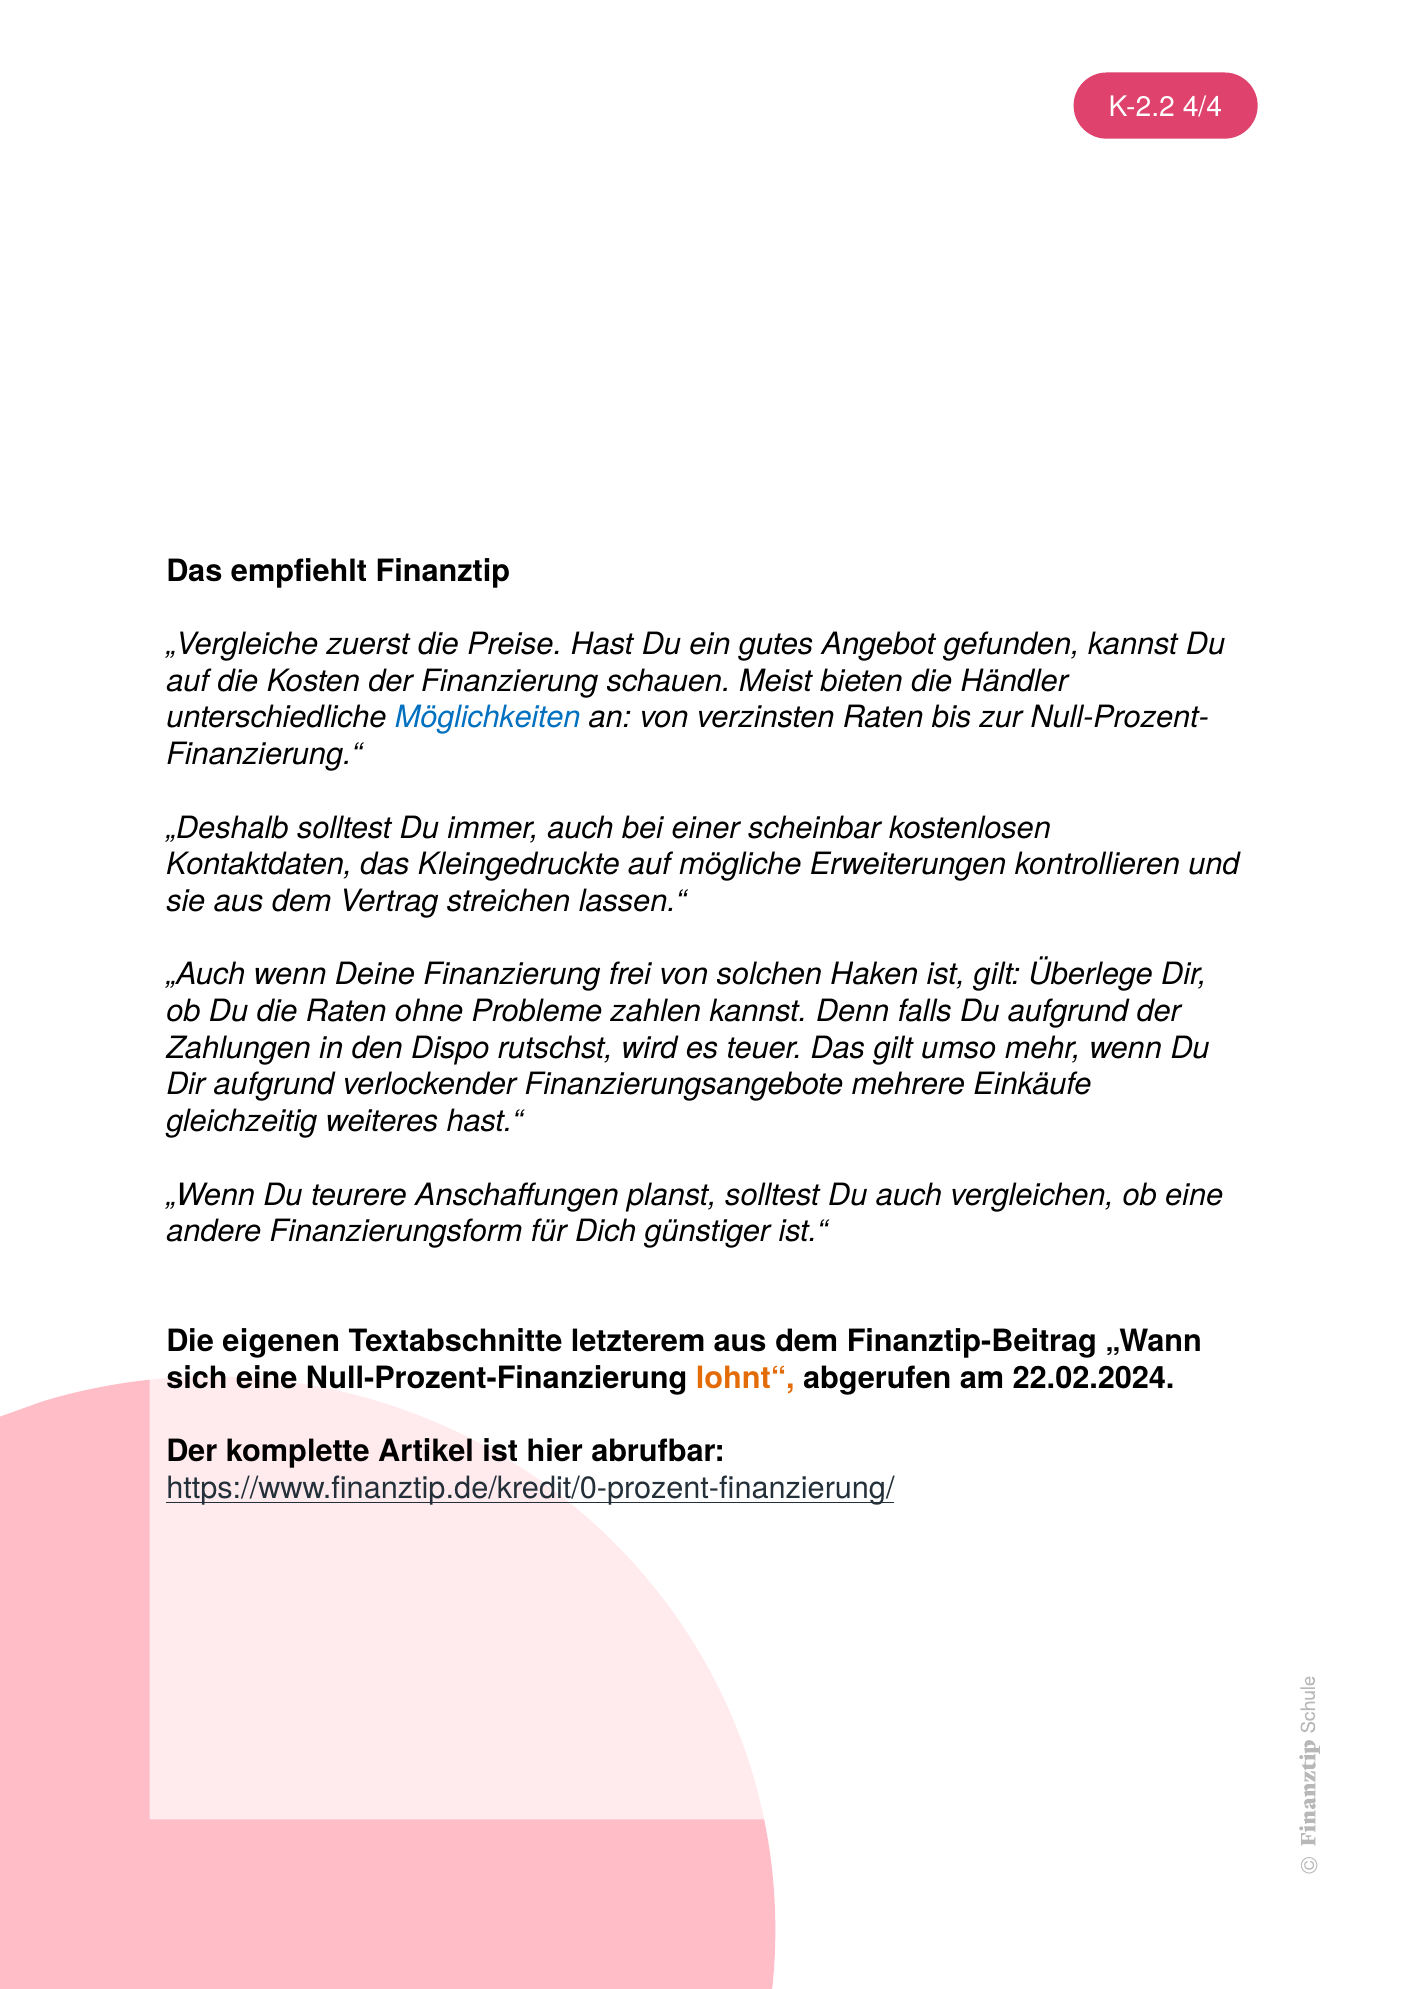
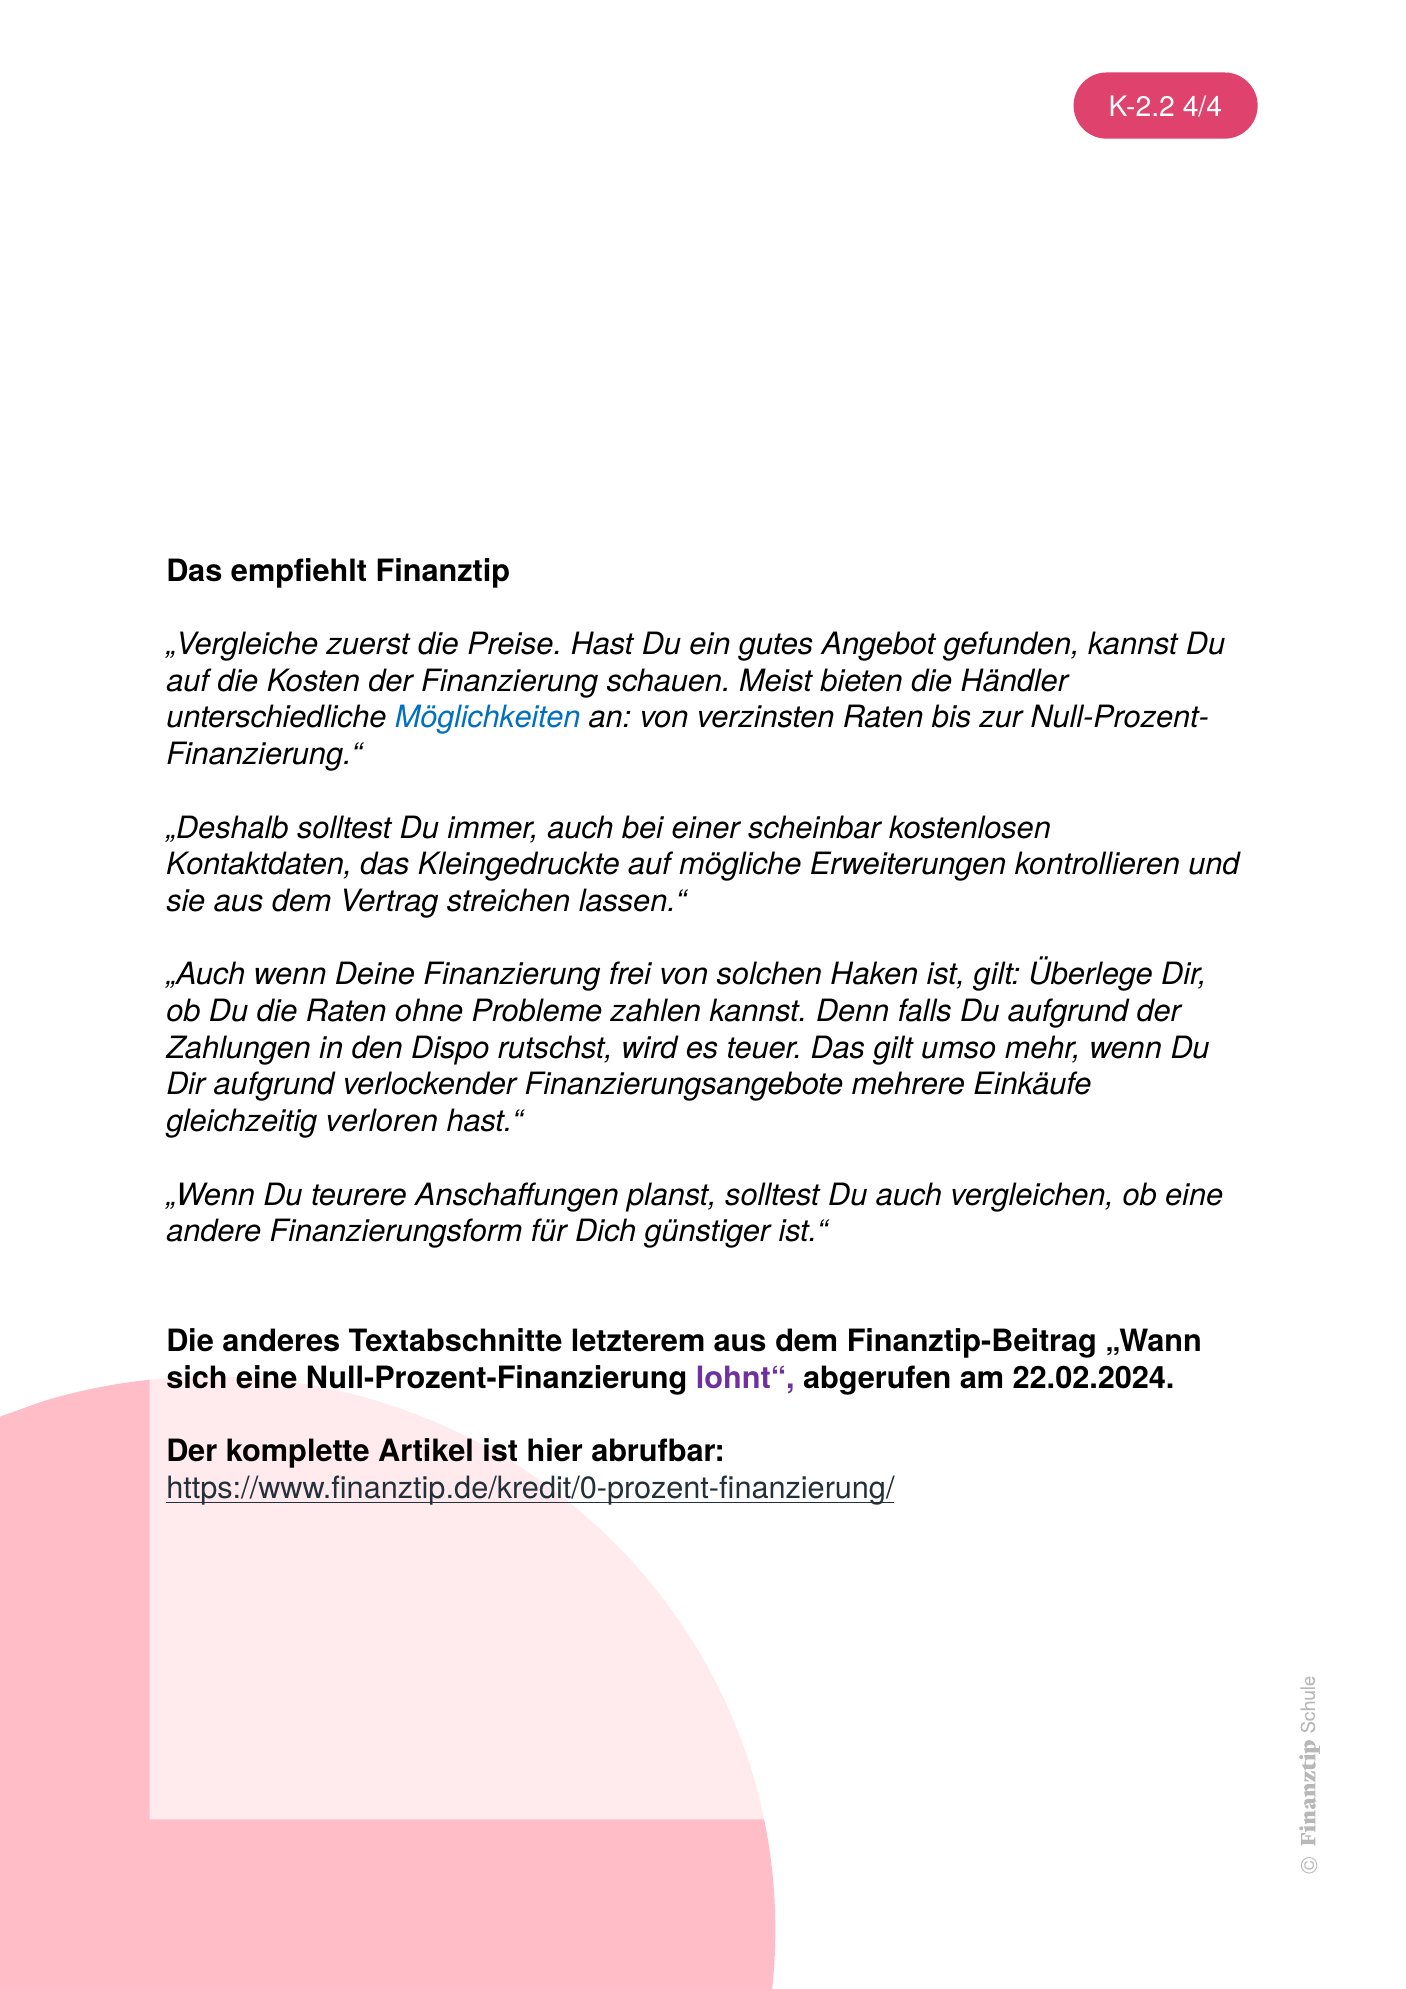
weiteres: weiteres -> verloren
eigenen: eigenen -> anderes
lohnt“ colour: orange -> purple
